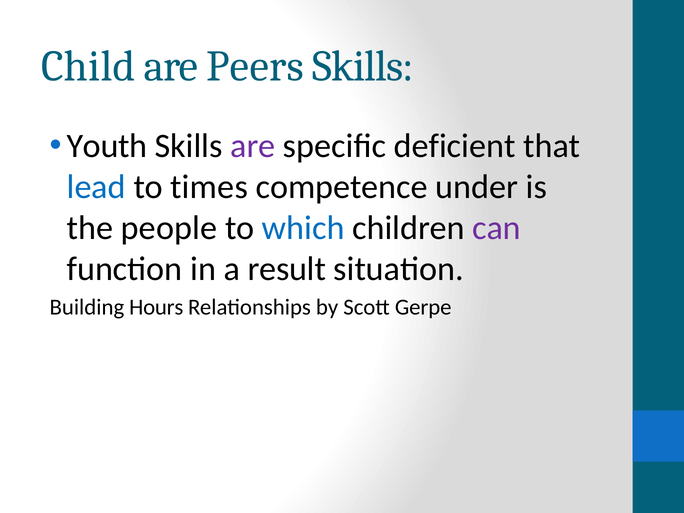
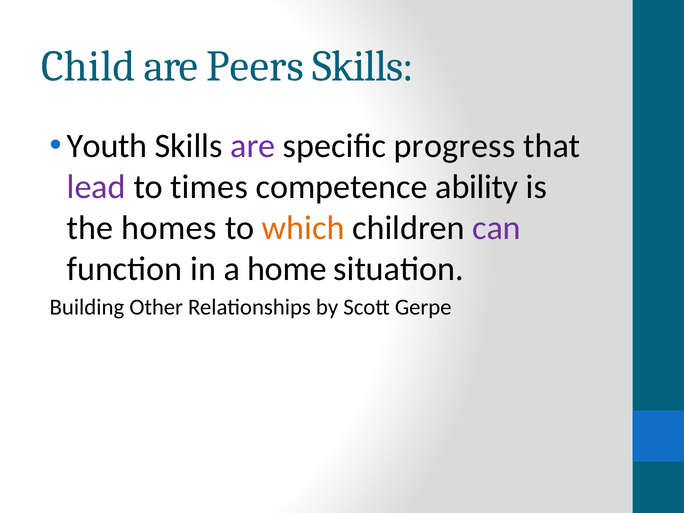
deficient: deficient -> progress
lead colour: blue -> purple
under: under -> ability
people: people -> homes
which colour: blue -> orange
result: result -> home
Hours: Hours -> Other
